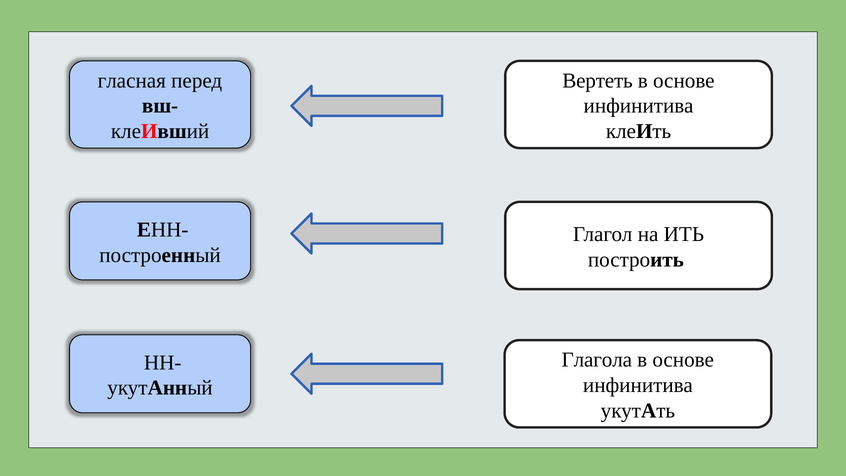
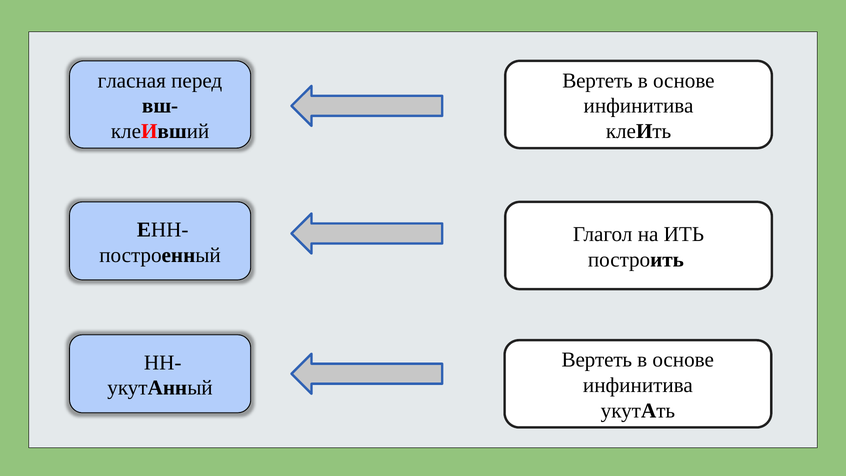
Глагола at (597, 360): Глагола -> Вертеть
